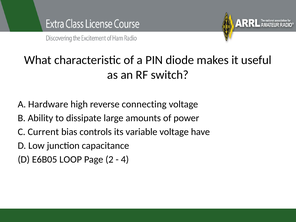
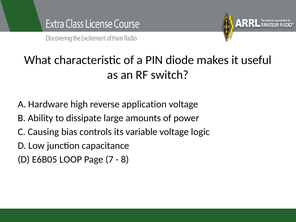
connecting: connecting -> application
Current: Current -> Causing
have: have -> logic
2: 2 -> 7
4: 4 -> 8
